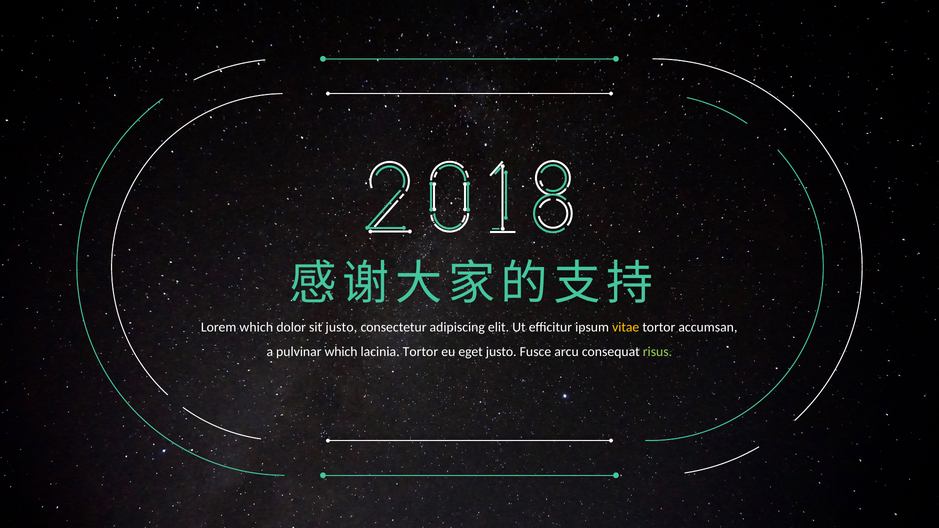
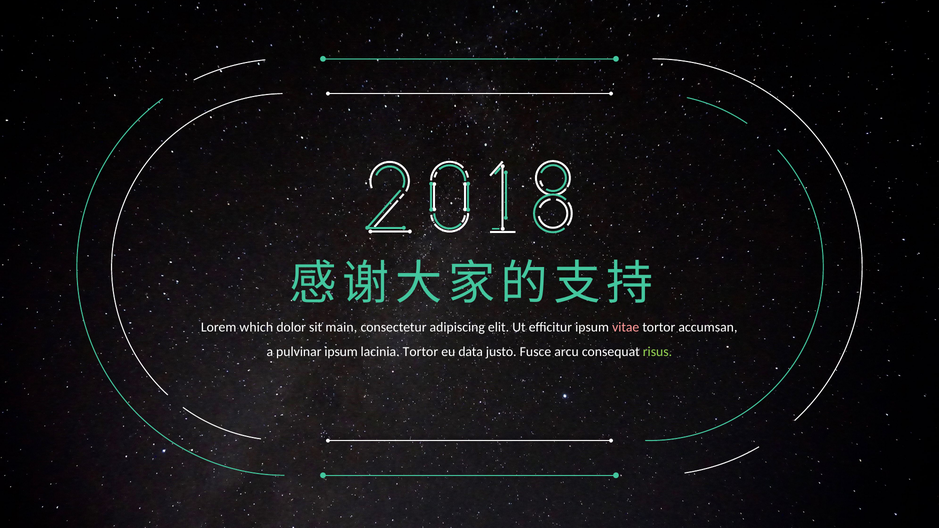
sit justo: justo -> main
vitae colour: yellow -> pink
pulvinar which: which -> ipsum
eget: eget -> data
